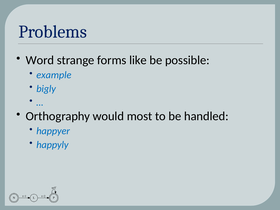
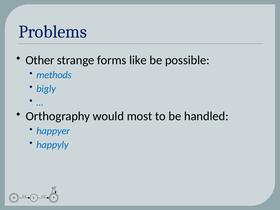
Word: Word -> Other
example: example -> methods
